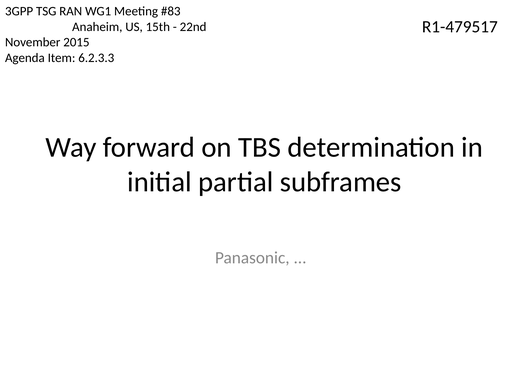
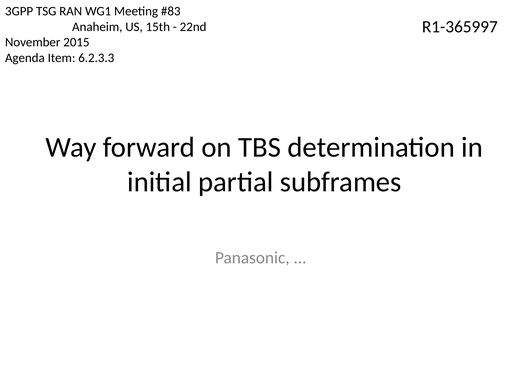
R1-479517: R1-479517 -> R1-365997
